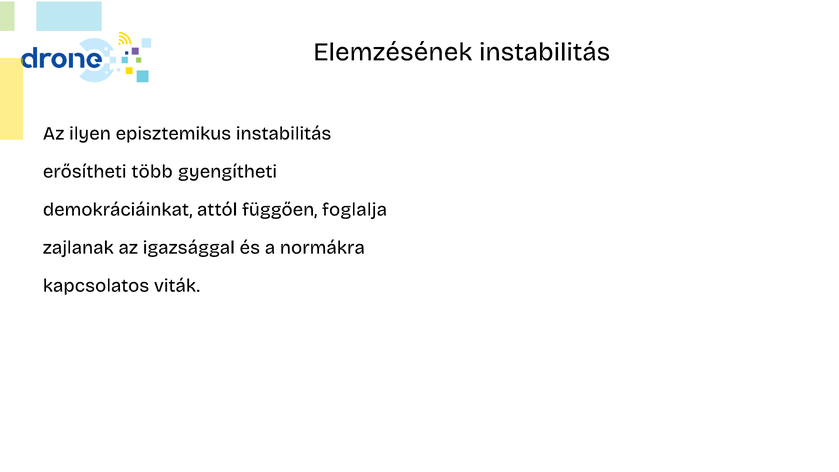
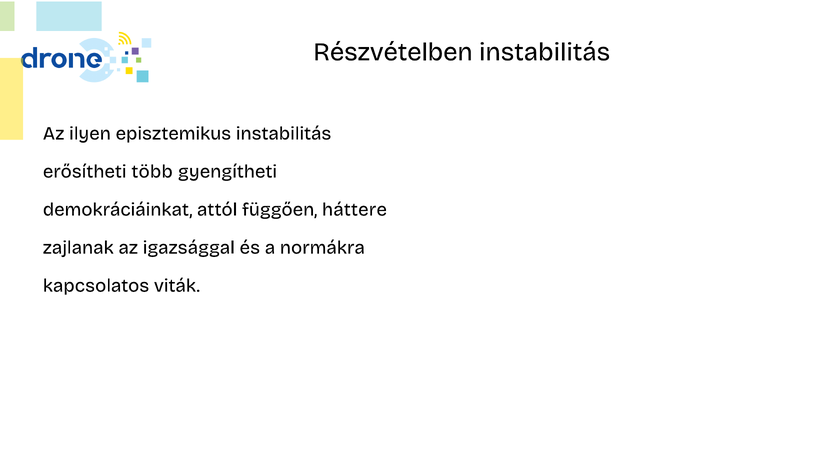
Elemzésének: Elemzésének -> Részvételben
foglalja: foglalja -> háttere
